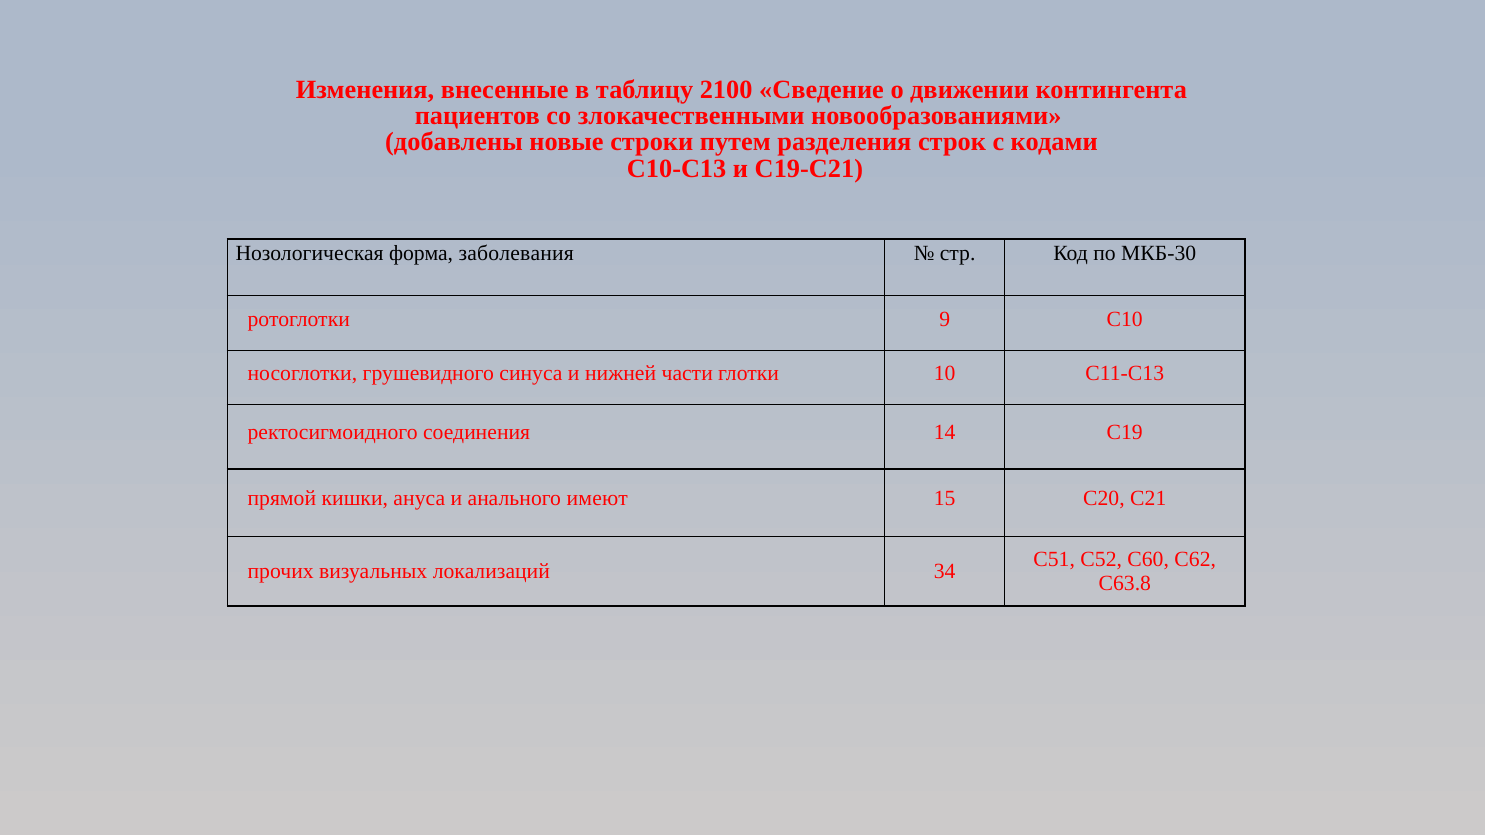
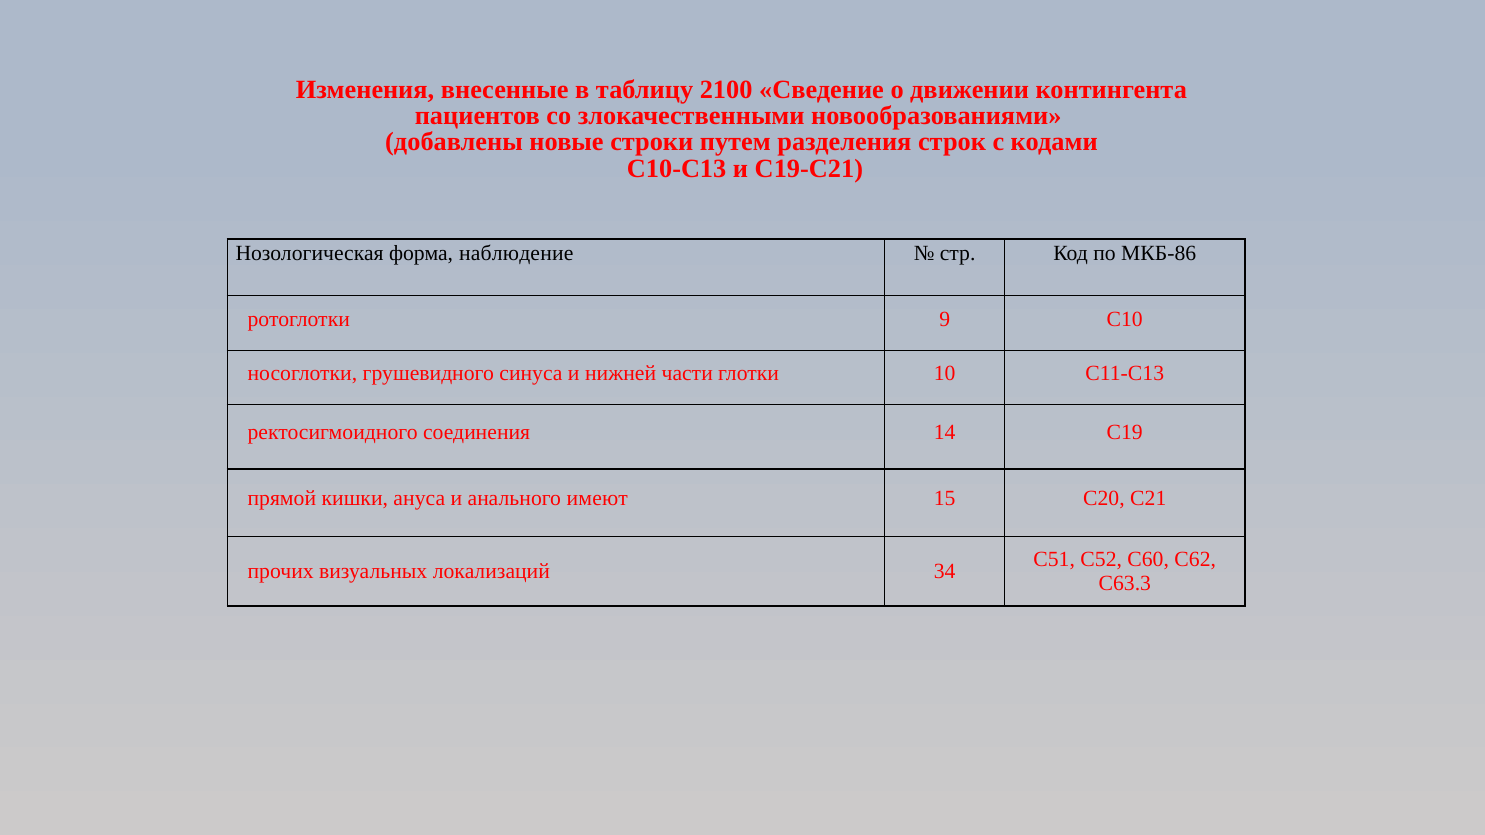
заболевания: заболевания -> наблюдение
МКБ-30: МКБ-30 -> МКБ-86
С63.8: С63.8 -> С63.3
